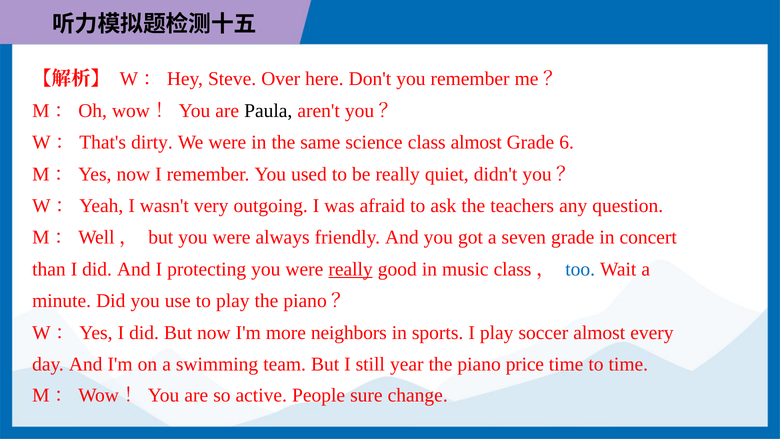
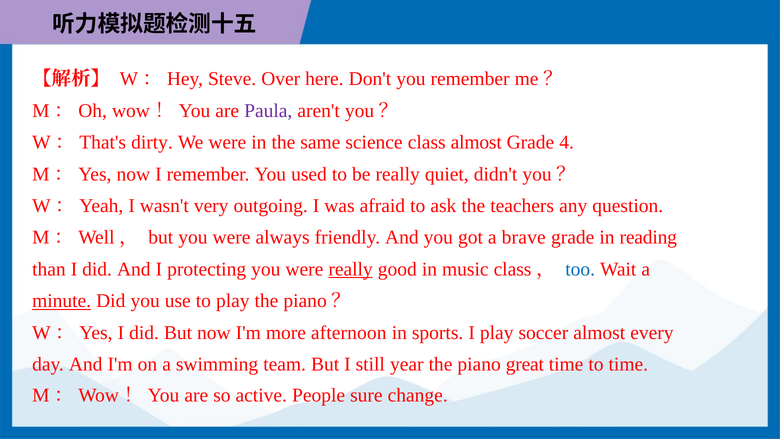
Paula colour: black -> purple
6: 6 -> 4
seven: seven -> brave
concert: concert -> reading
minute underline: none -> present
neighbors: neighbors -> afternoon
price: price -> great
